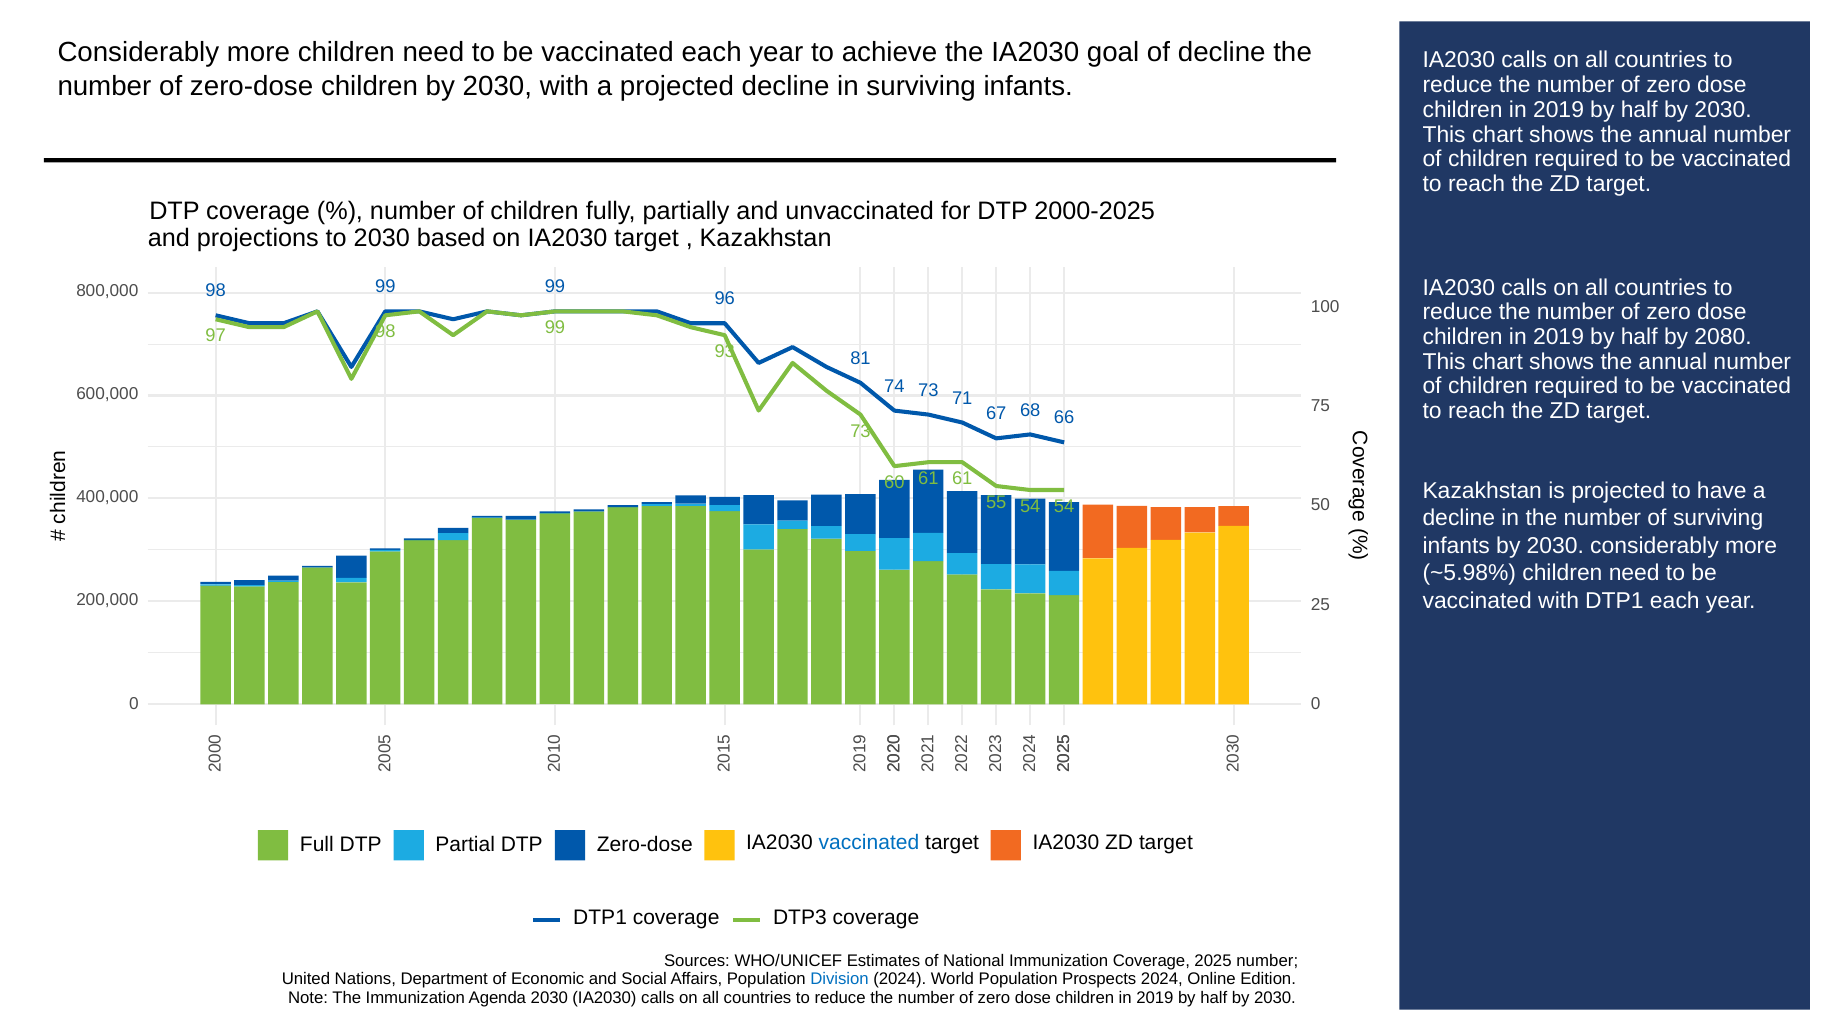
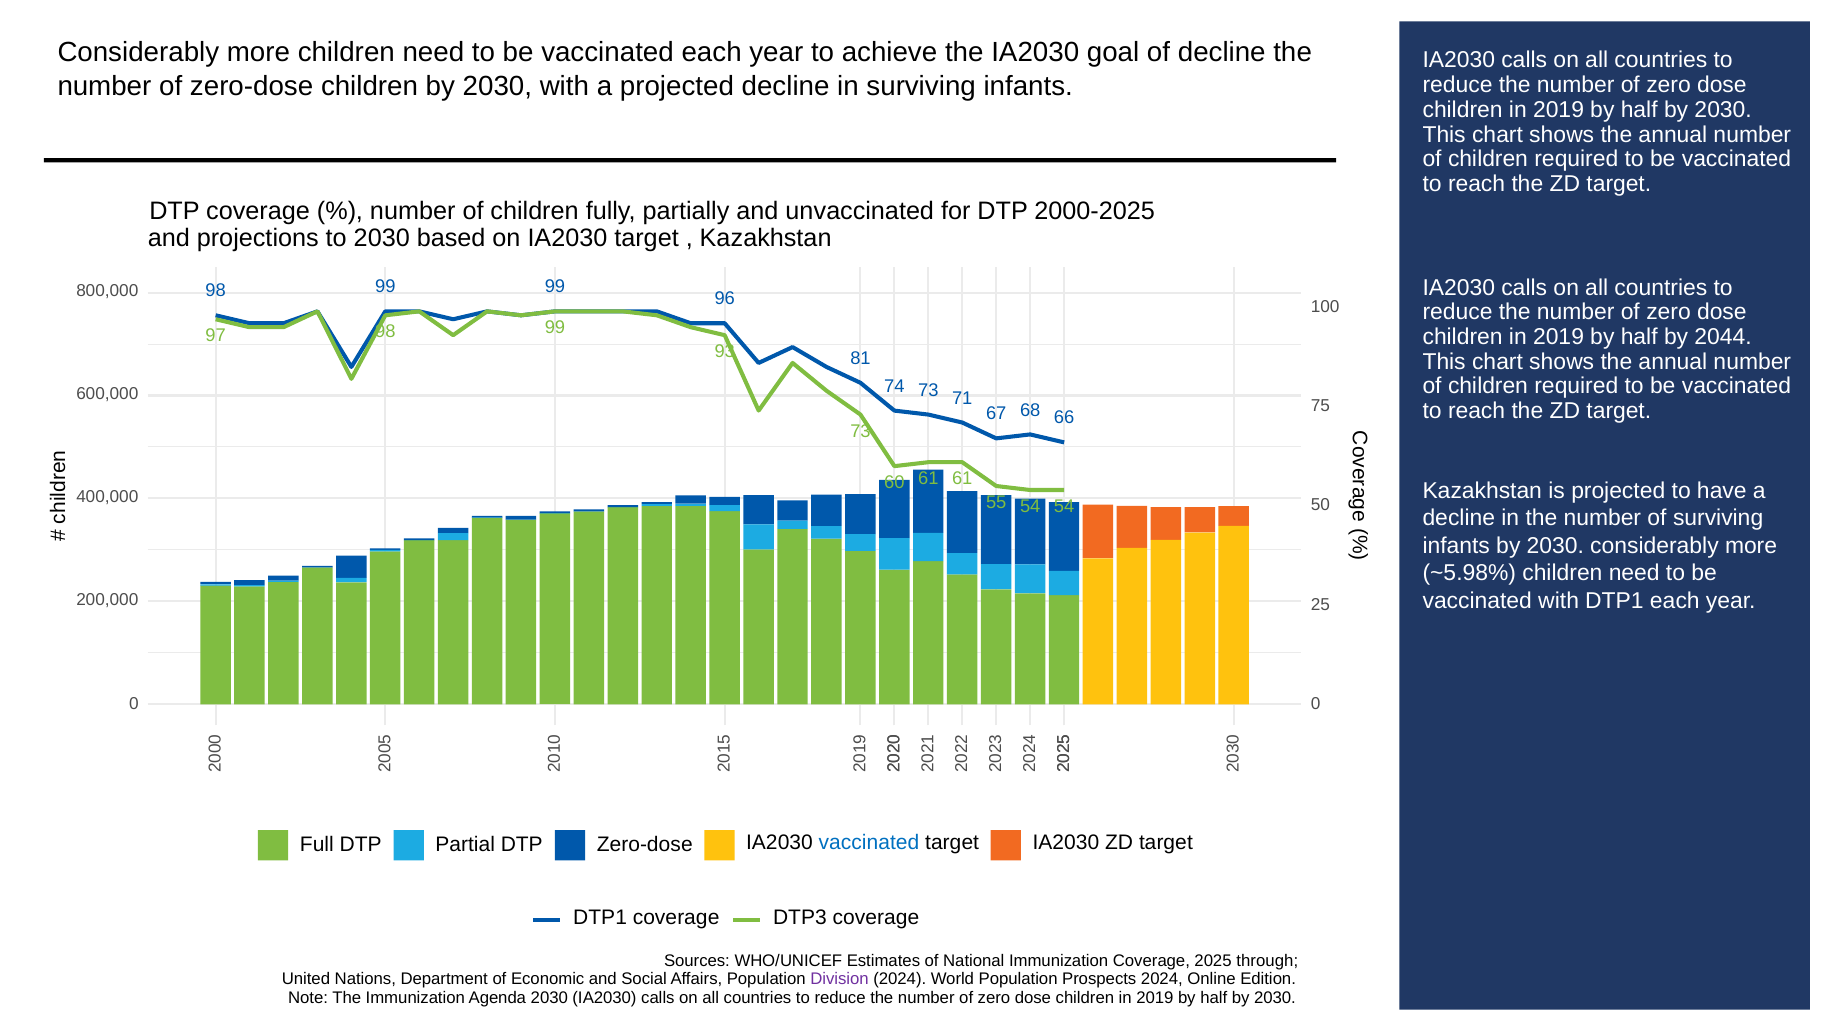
2080: 2080 -> 2044
2025 number: number -> through
Division colour: blue -> purple
